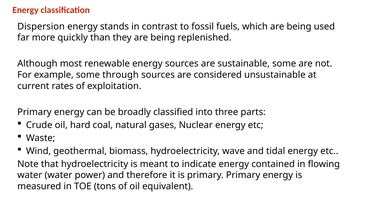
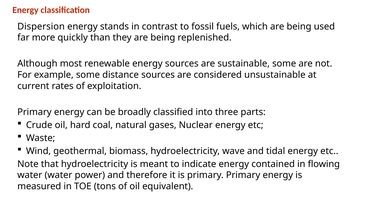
through: through -> distance
